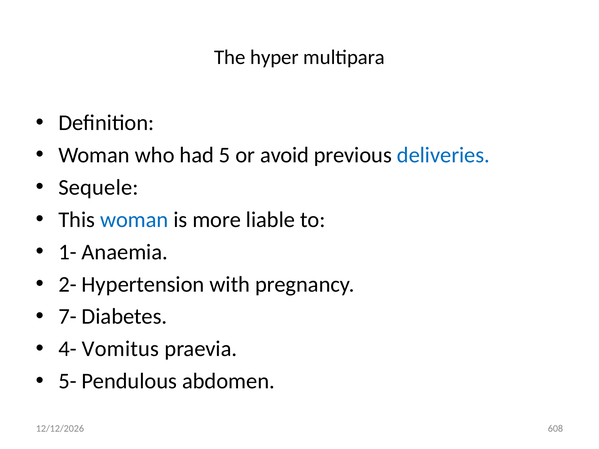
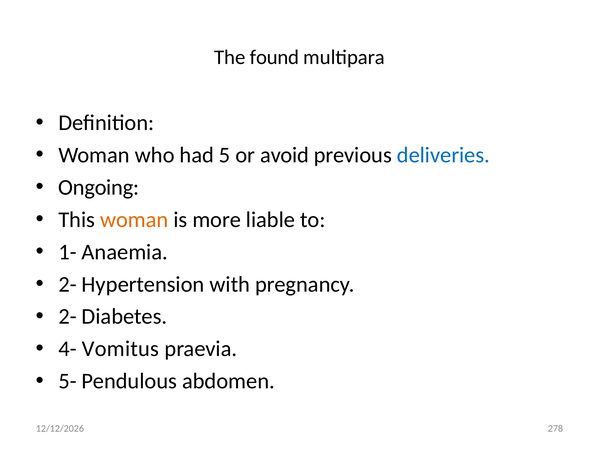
hyper: hyper -> found
Sequele: Sequele -> Ongoing
woman at (134, 220) colour: blue -> orange
7- at (68, 317): 7- -> 2-
608: 608 -> 278
